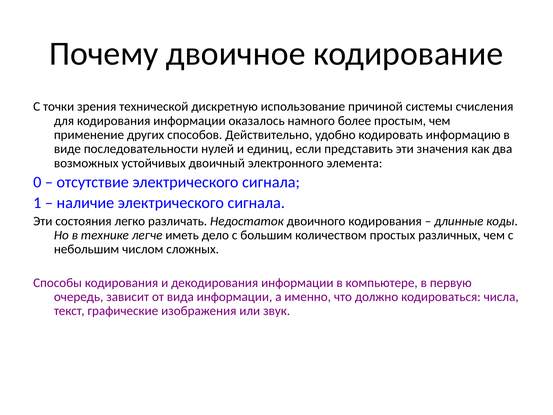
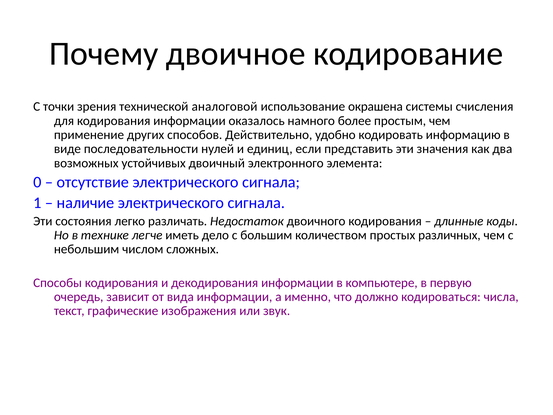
дискретную: дискретную -> аналоговой
причиной: причиной -> окрашена
